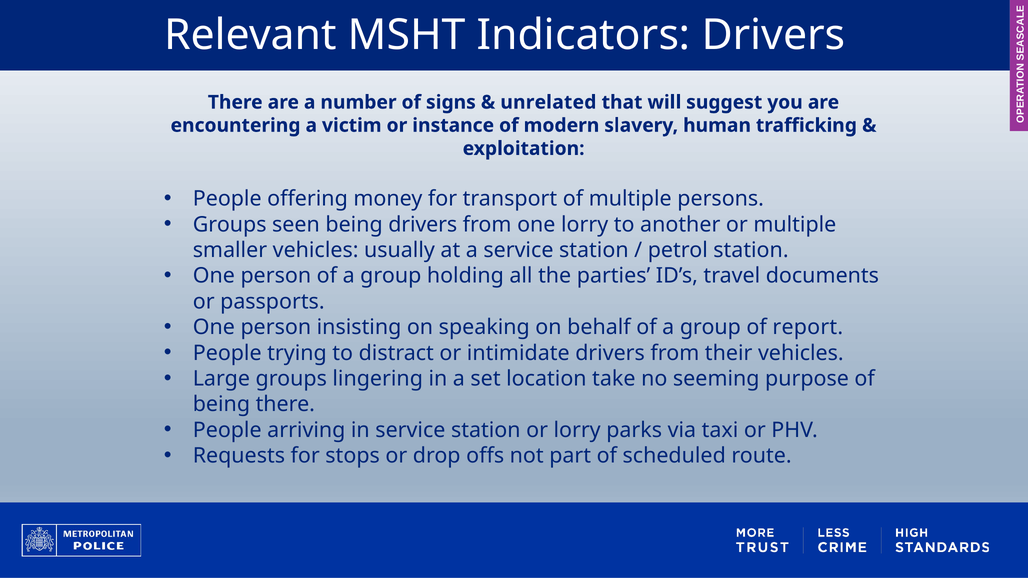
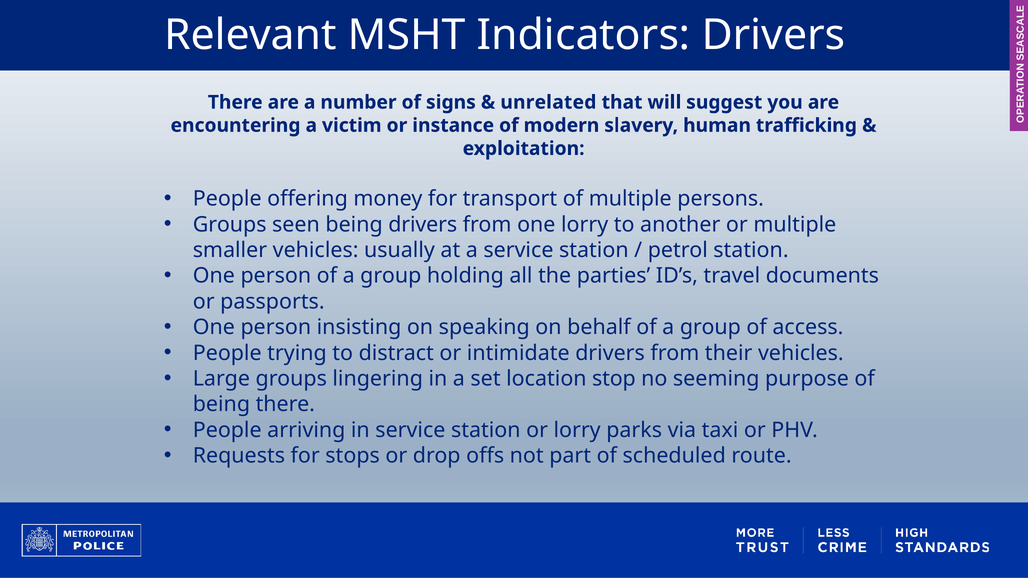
report: report -> access
take: take -> stop
